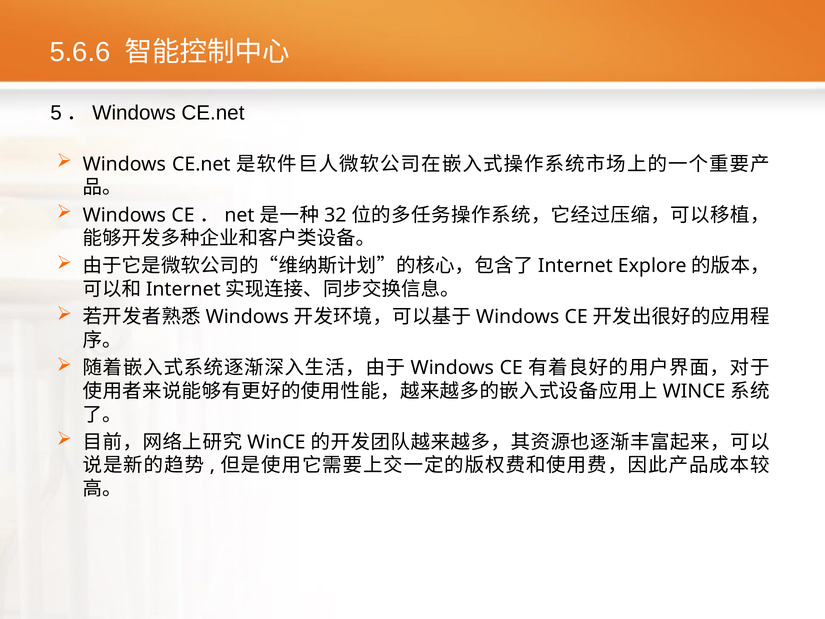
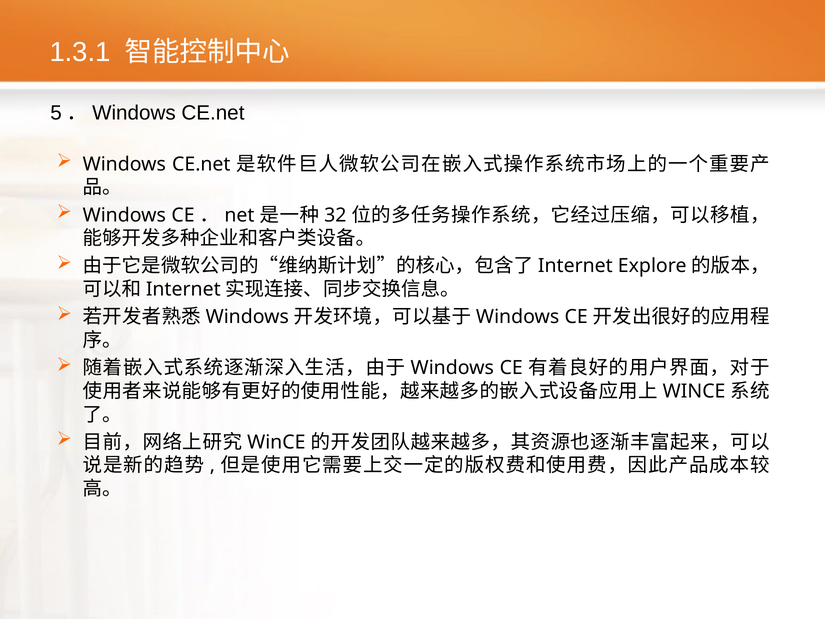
5.6.6: 5.6.6 -> 1.3.1
